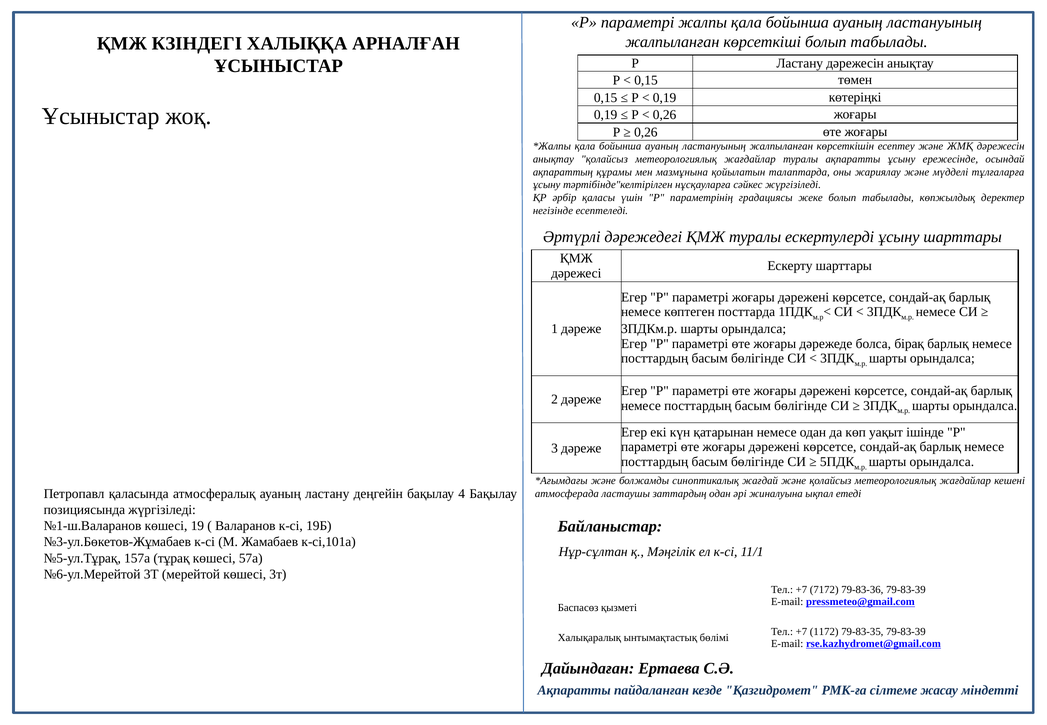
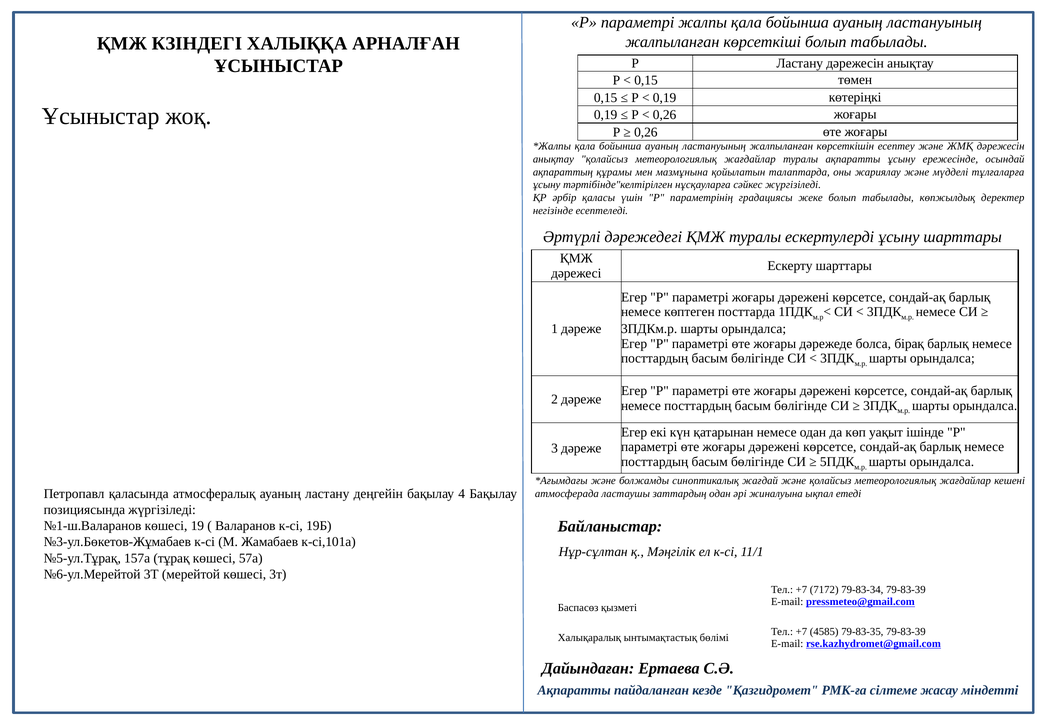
79-83-36: 79-83-36 -> 79-83-34
1172: 1172 -> 4585
